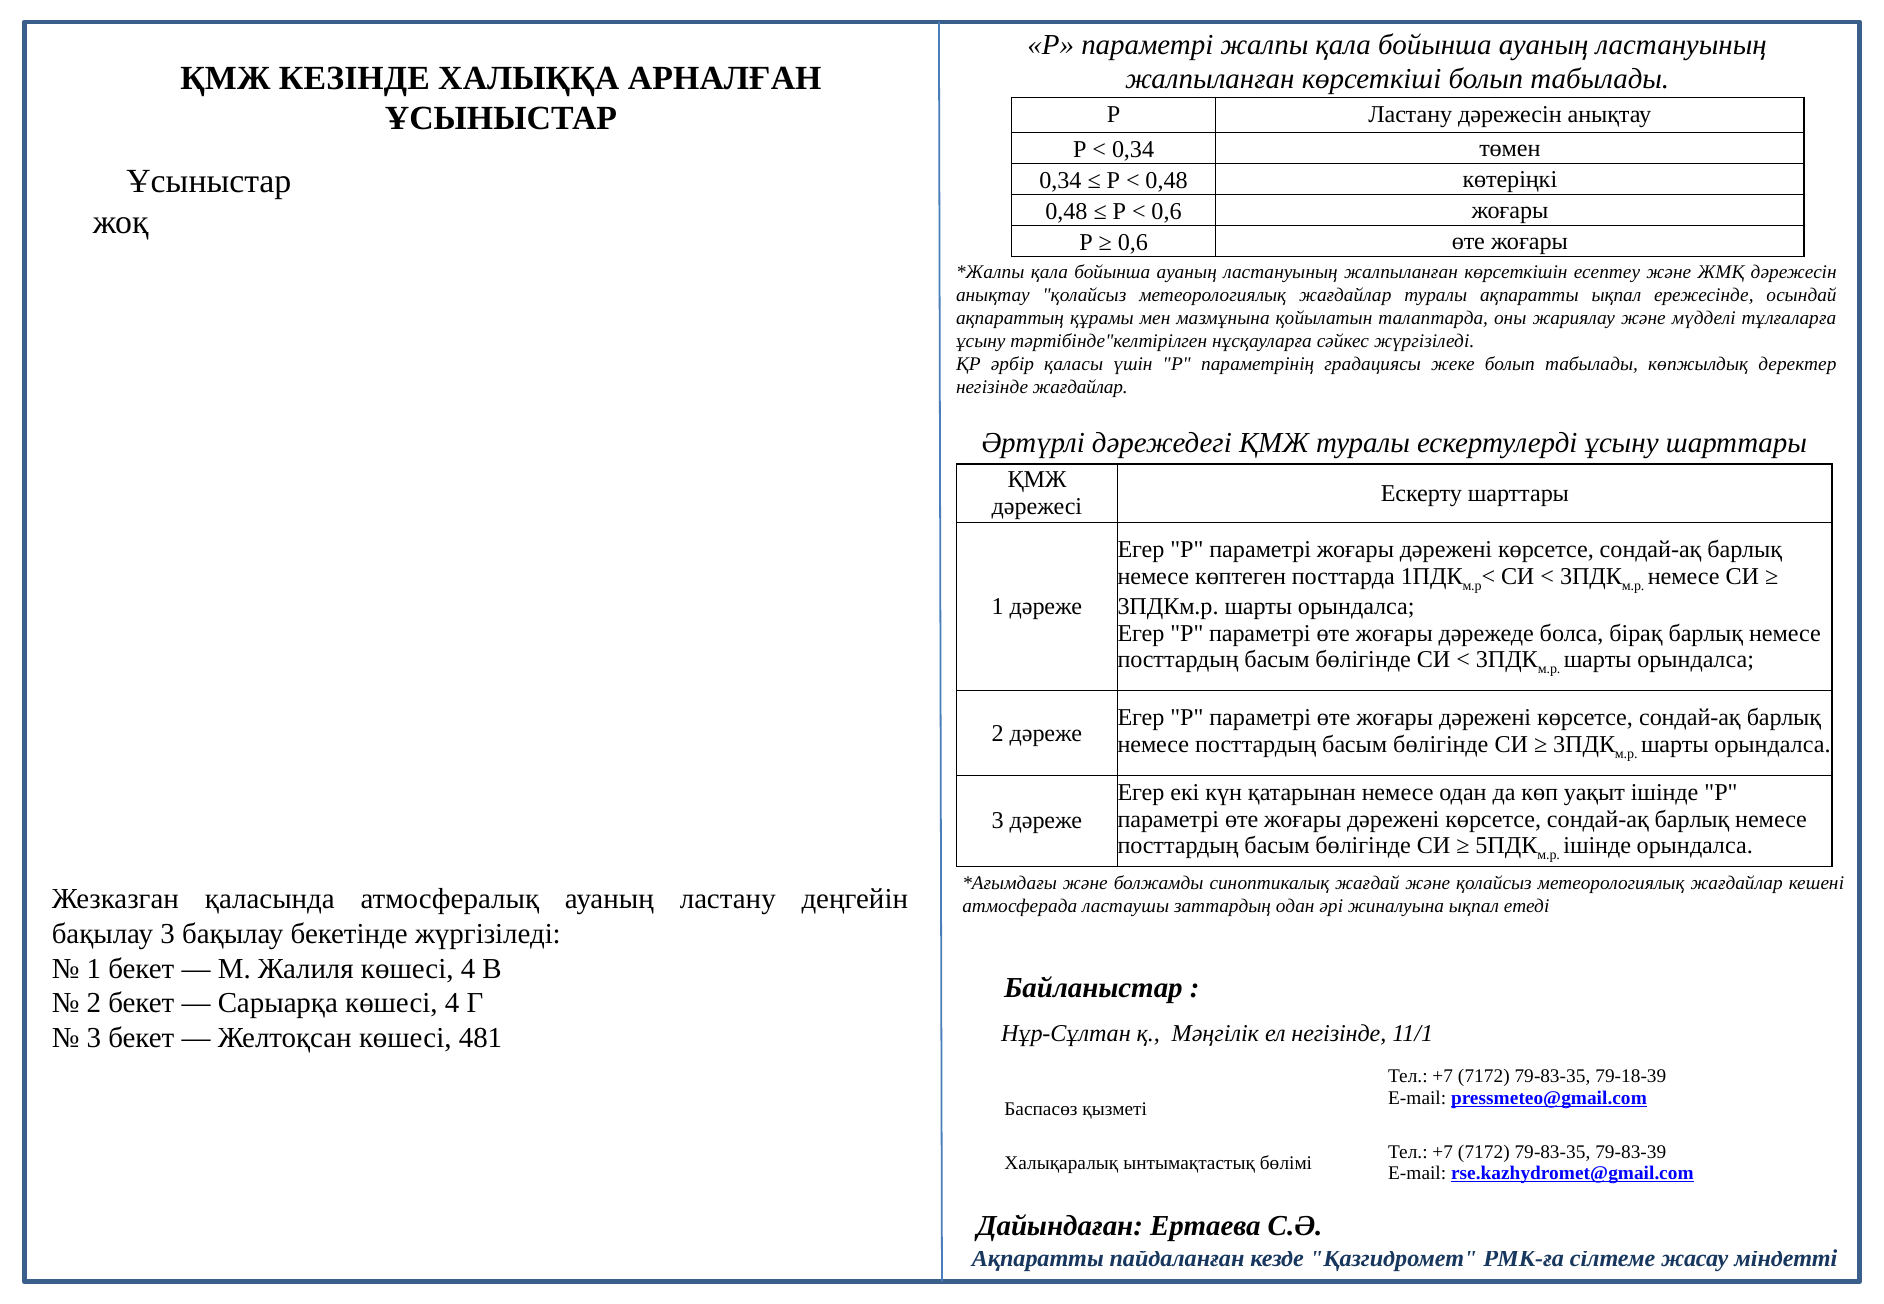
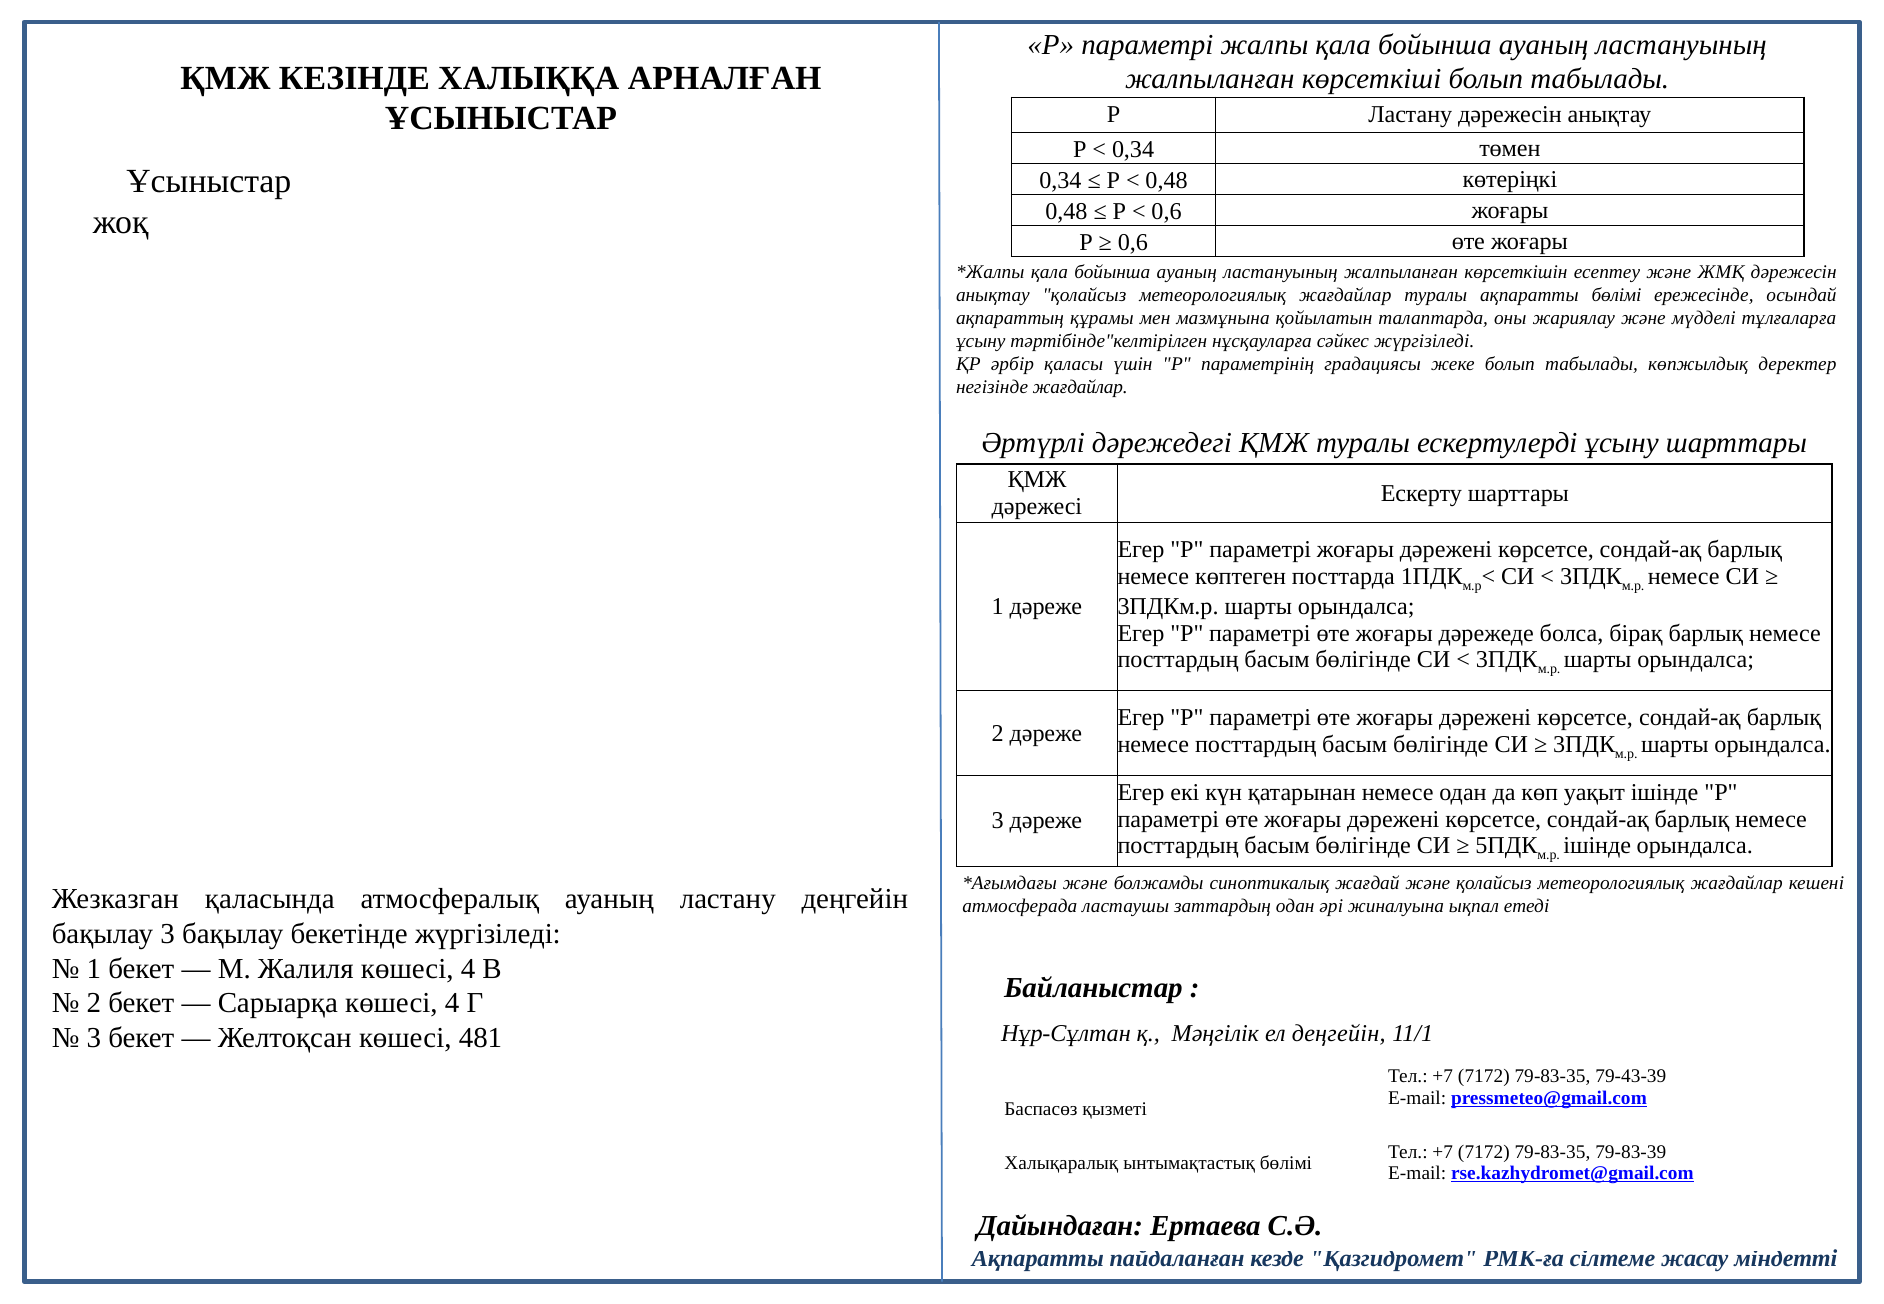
ақпаратты ықпал: ықпал -> бөлімі
ел негізінде: негізінде -> деңгейін
79-18-39: 79-18-39 -> 79-43-39
